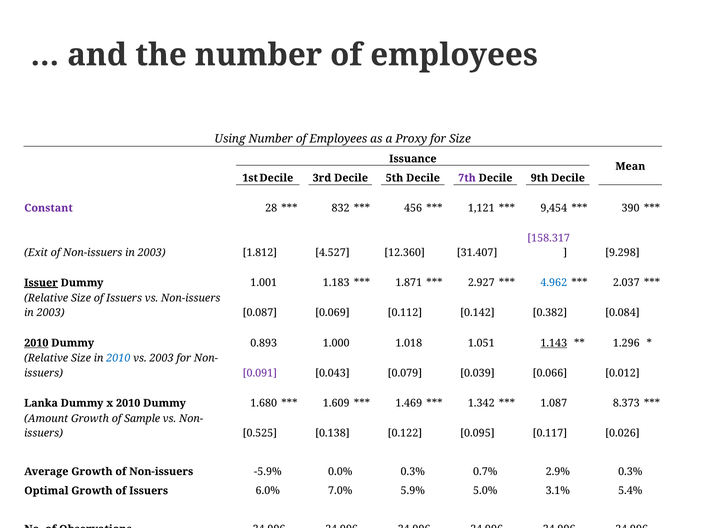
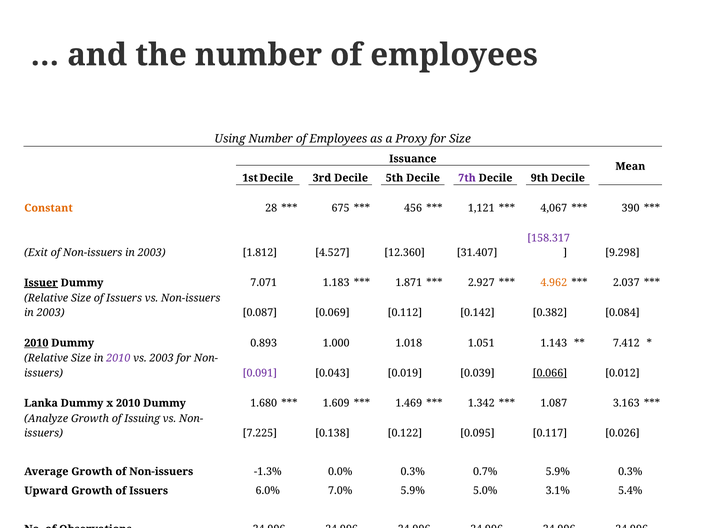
Constant colour: purple -> orange
832: 832 -> 675
9,454: 9,454 -> 4,067
1.001: 1.001 -> 7.071
4.962 colour: blue -> orange
1.143 underline: present -> none
1.296: 1.296 -> 7.412
2010 at (118, 358) colour: blue -> purple
0.079: 0.079 -> 0.019
0.066 underline: none -> present
8.373: 8.373 -> 3.163
Amount: Amount -> Analyze
Sample: Sample -> Issuing
0.525: 0.525 -> 7.225
-5.9%: -5.9% -> -1.3%
0.7% 2.9%: 2.9% -> 5.9%
Optimal: Optimal -> Upward
